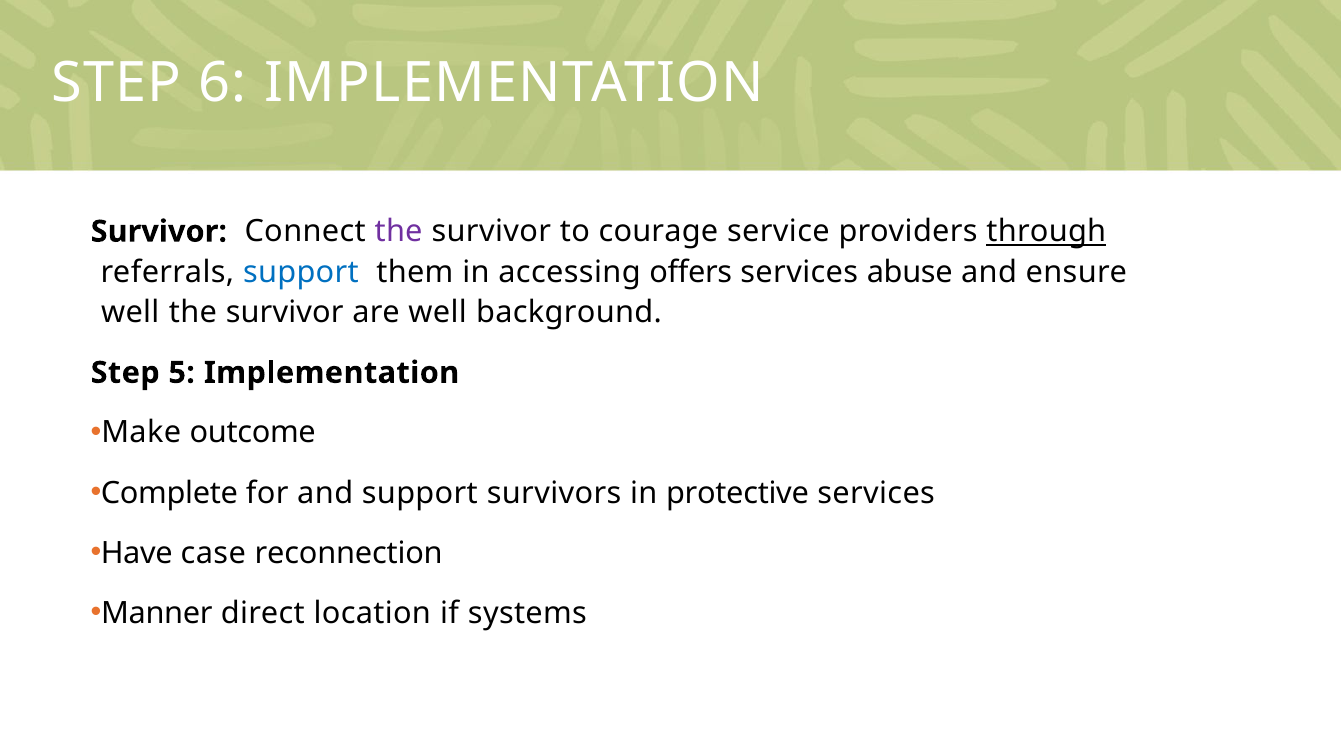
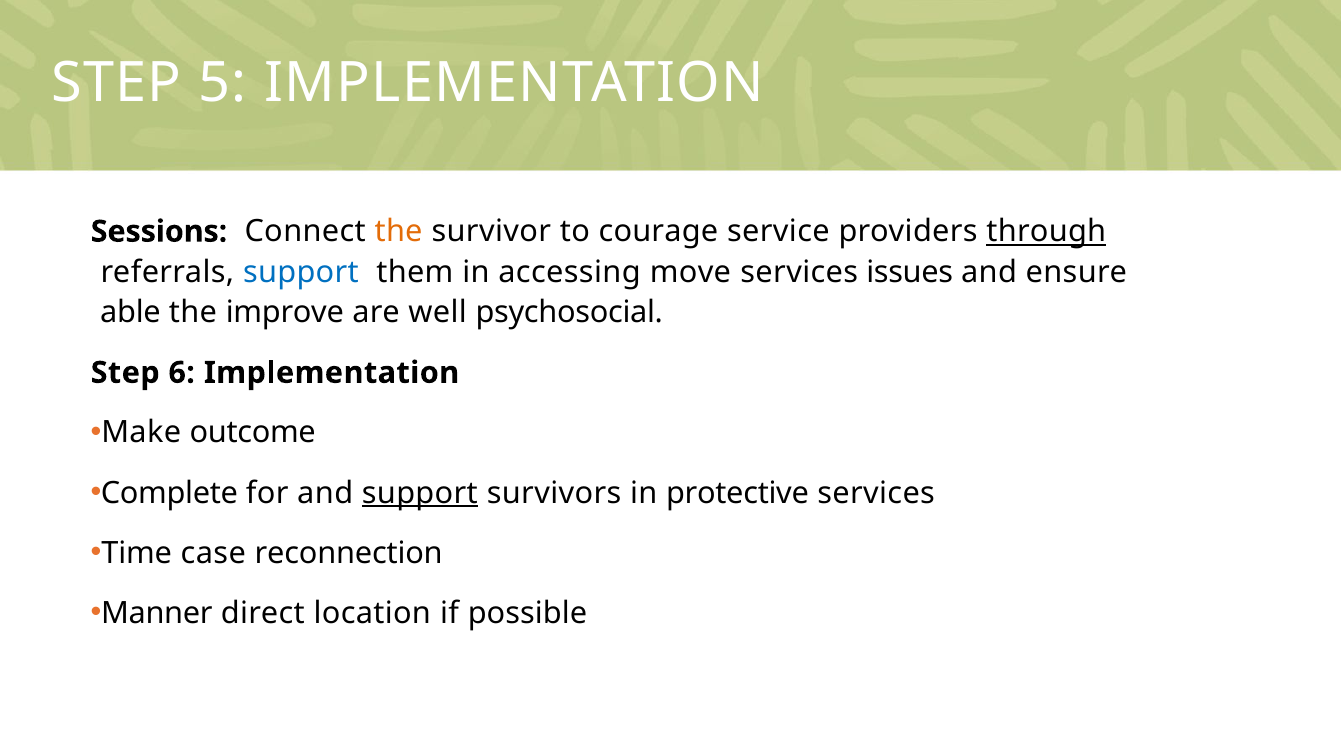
6: 6 -> 5
Survivor at (159, 232): Survivor -> Sessions
the at (399, 232) colour: purple -> orange
offers: offers -> move
abuse: abuse -> issues
well at (130, 313): well -> able
survivor at (285, 313): survivor -> improve
background: background -> psychosocial
5: 5 -> 6
support at (420, 493) underline: none -> present
Have: Have -> Time
systems: systems -> possible
